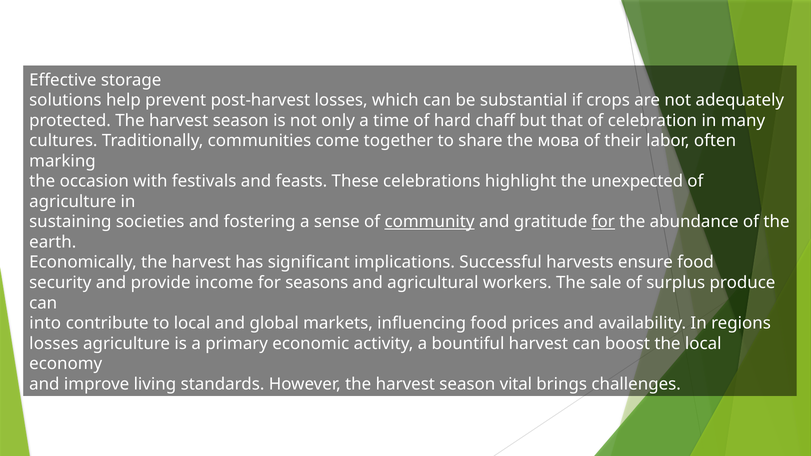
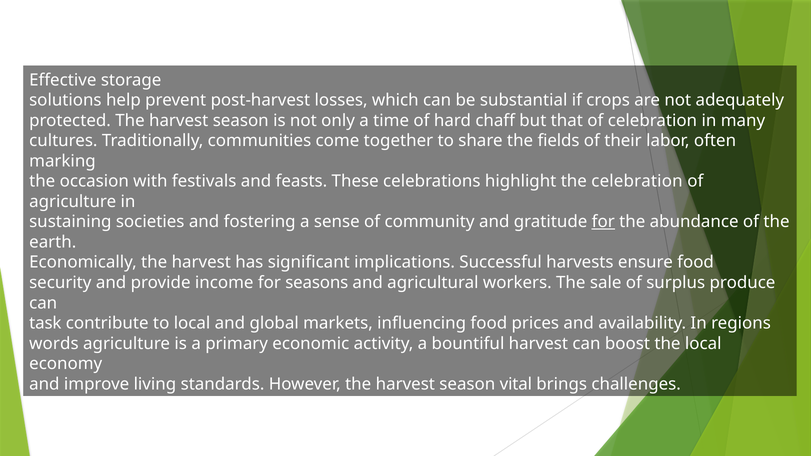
мова: мова -> fields
the unexpected: unexpected -> celebration
community underline: present -> none
into: into -> task
losses at (54, 344): losses -> words
